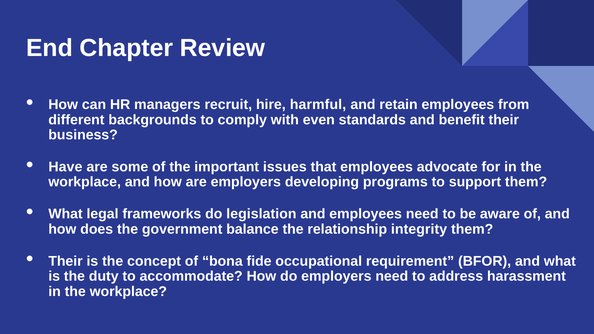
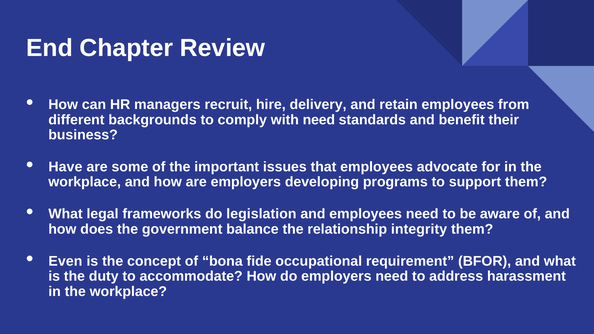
harmful: harmful -> delivery
with even: even -> need
Their at (65, 261): Their -> Even
